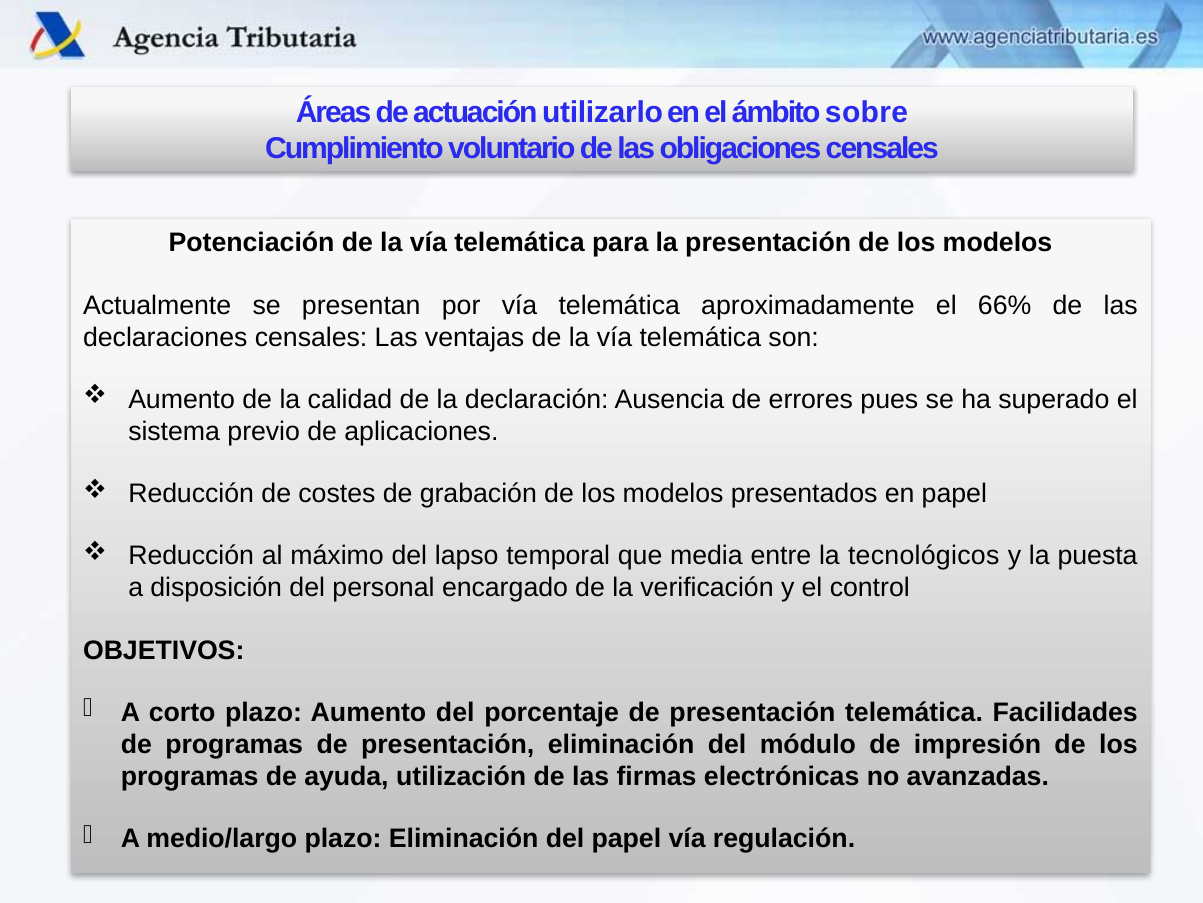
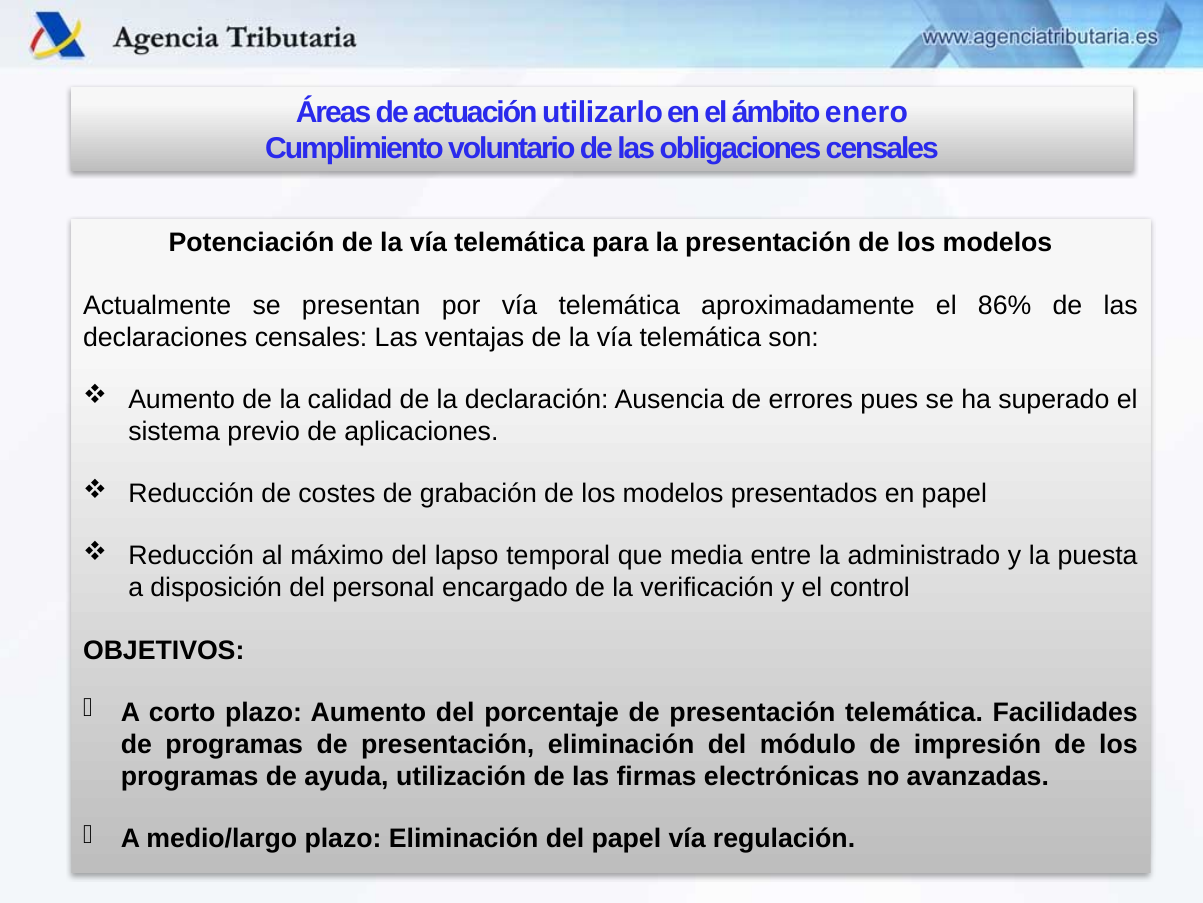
sobre: sobre -> enero
66%: 66% -> 86%
tecnológicos: tecnológicos -> administrado
